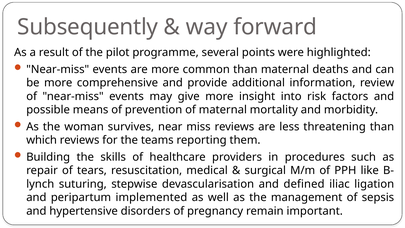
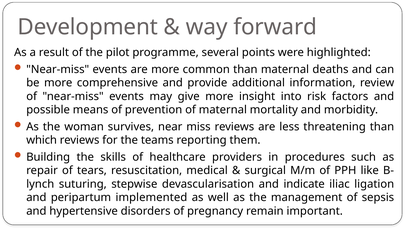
Subsequently: Subsequently -> Development
defined: defined -> indicate
